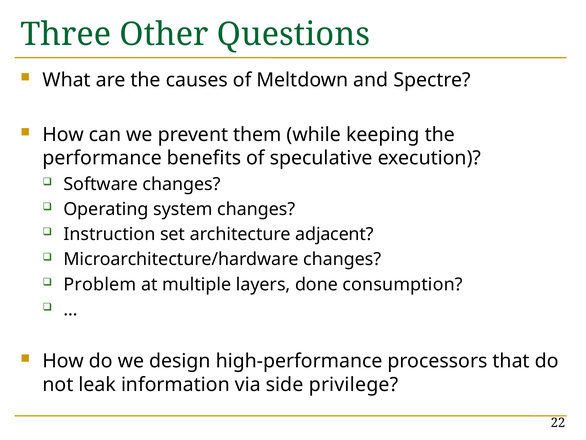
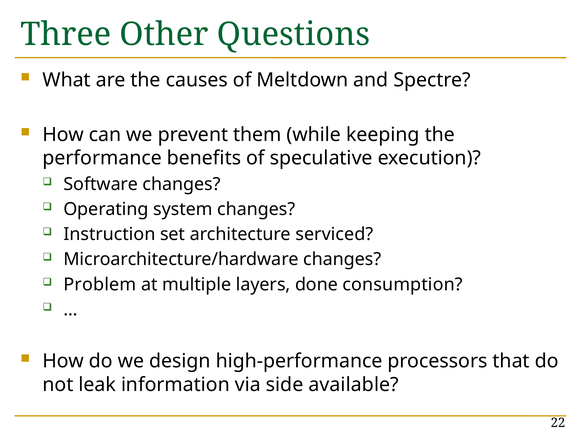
adjacent: adjacent -> serviced
privilege: privilege -> available
